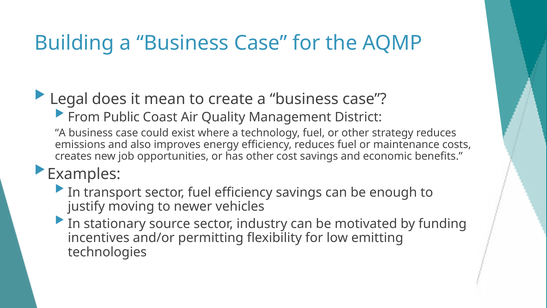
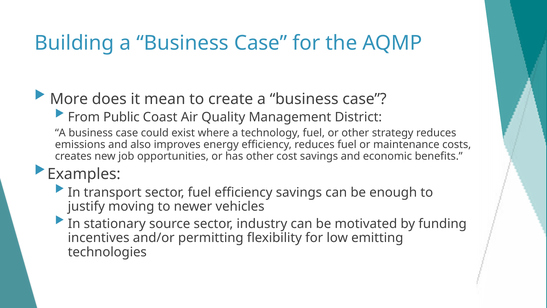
Legal: Legal -> More
